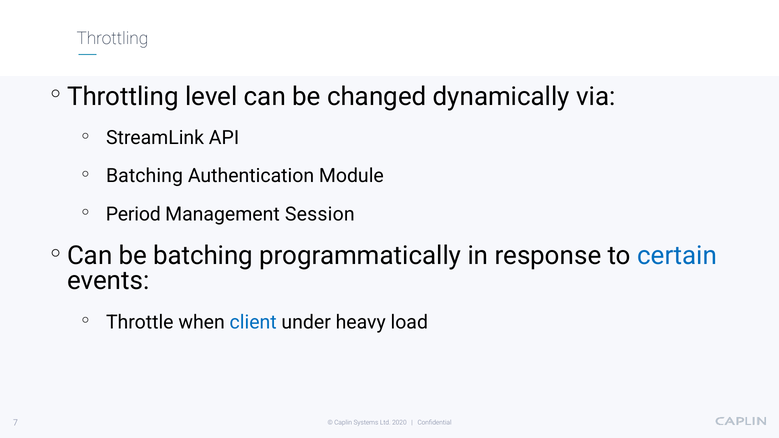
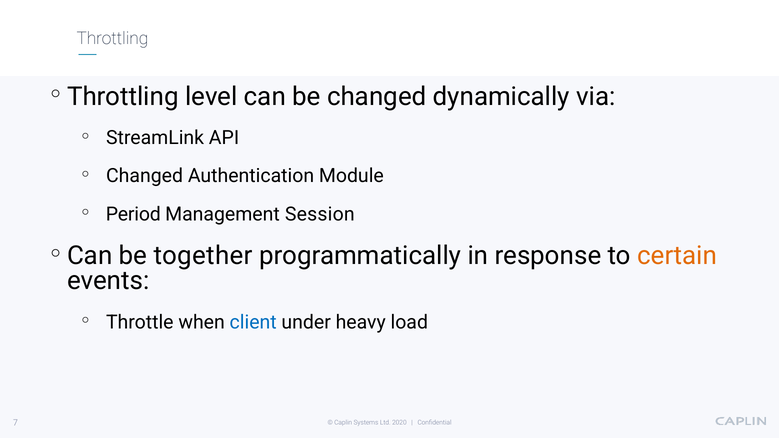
Batching at (145, 176): Batching -> Changed
be batching: batching -> together
certain colour: blue -> orange
